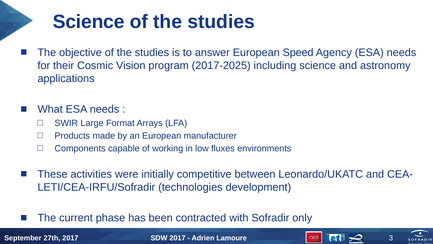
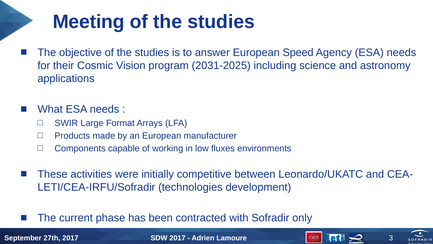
Science at (89, 22): Science -> Meeting
2017-2025: 2017-2025 -> 2031-2025
